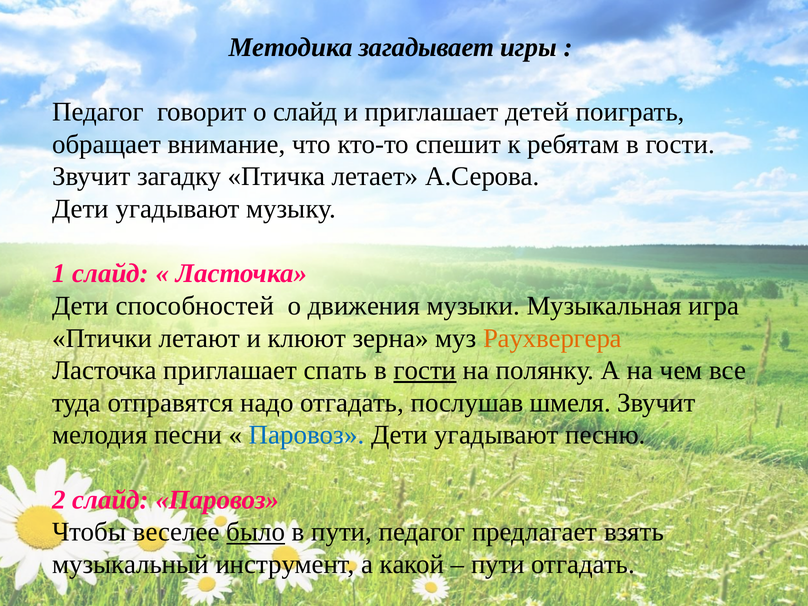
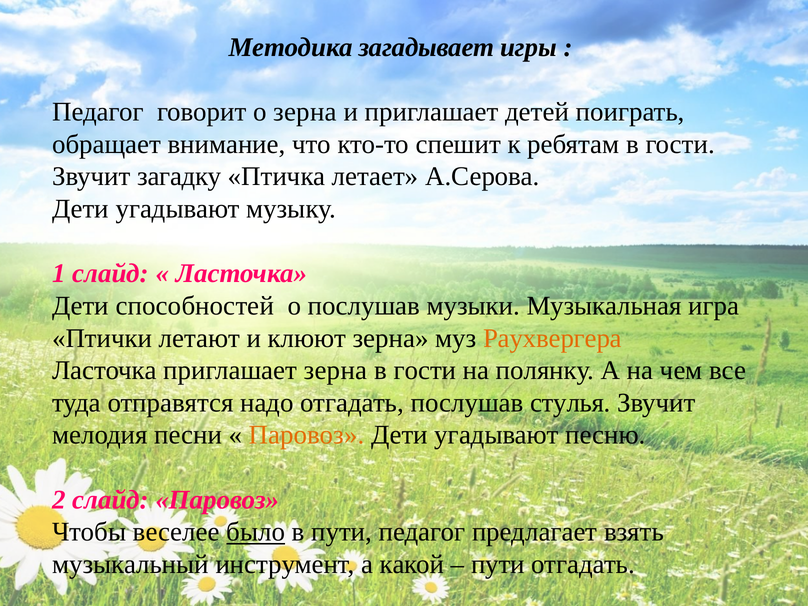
о слайд: слайд -> зерна
о движения: движения -> послушав
приглашает спать: спать -> зерна
гости at (425, 370) underline: present -> none
шмеля: шмеля -> стулья
Паровоз at (307, 435) colour: blue -> orange
